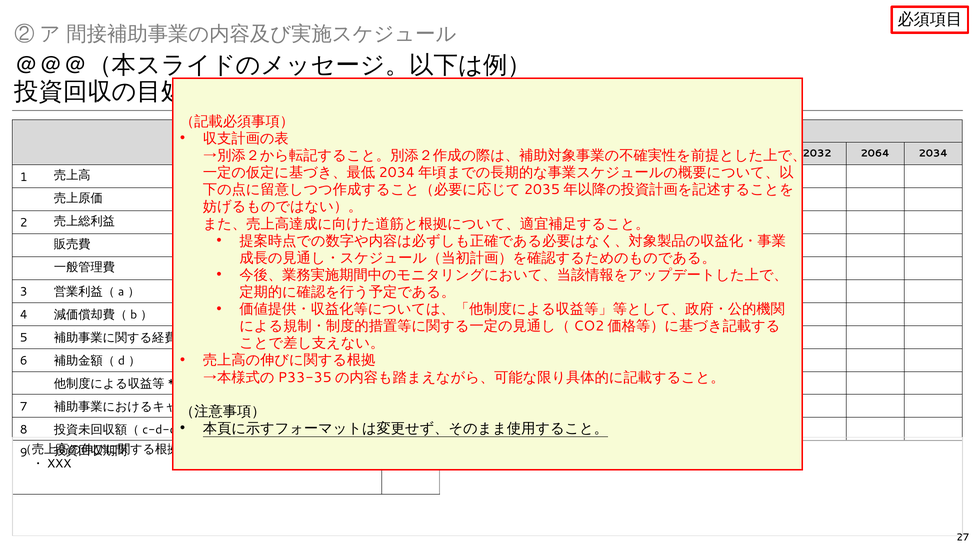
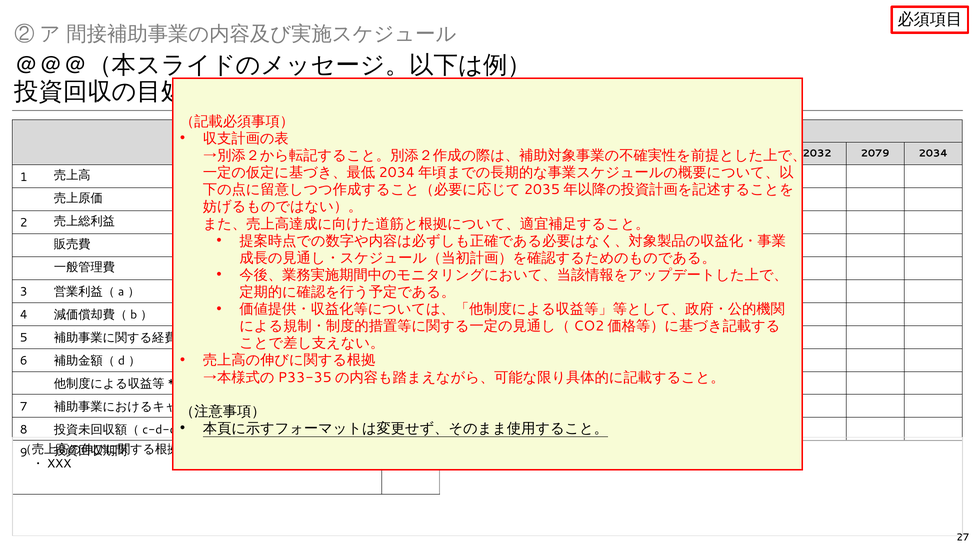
2064: 2064 -> 2079
